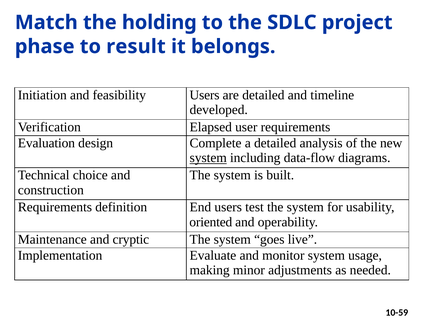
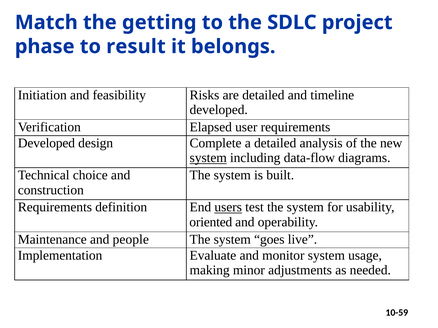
holding: holding -> getting
feasibility Users: Users -> Risks
Evaluation at (46, 143): Evaluation -> Developed
users at (228, 208) underline: none -> present
cryptic: cryptic -> people
